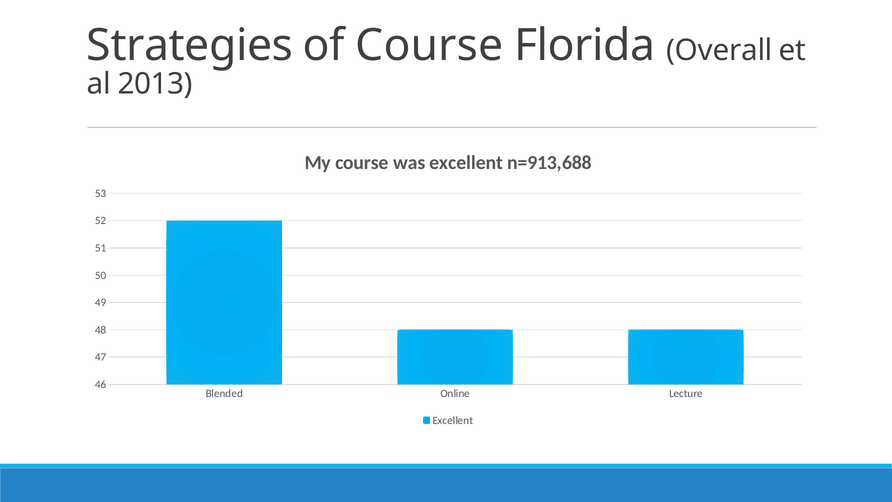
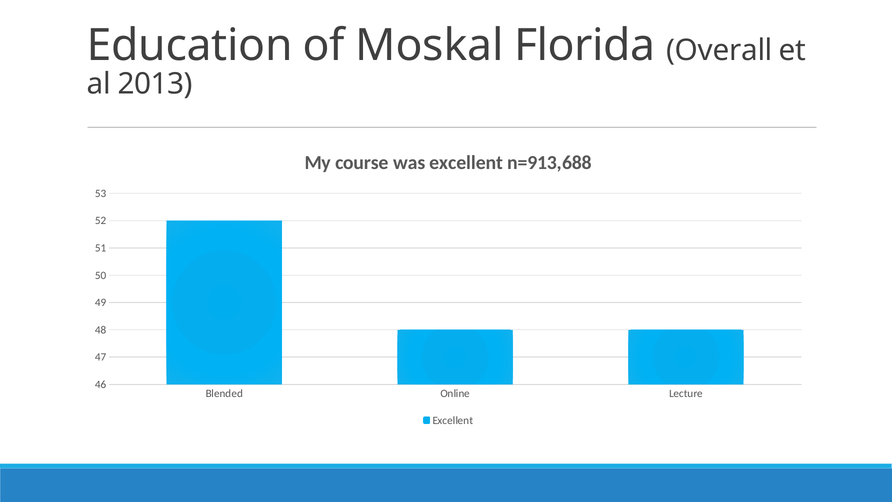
Strategies: Strategies -> Education
of Course: Course -> Moskal
